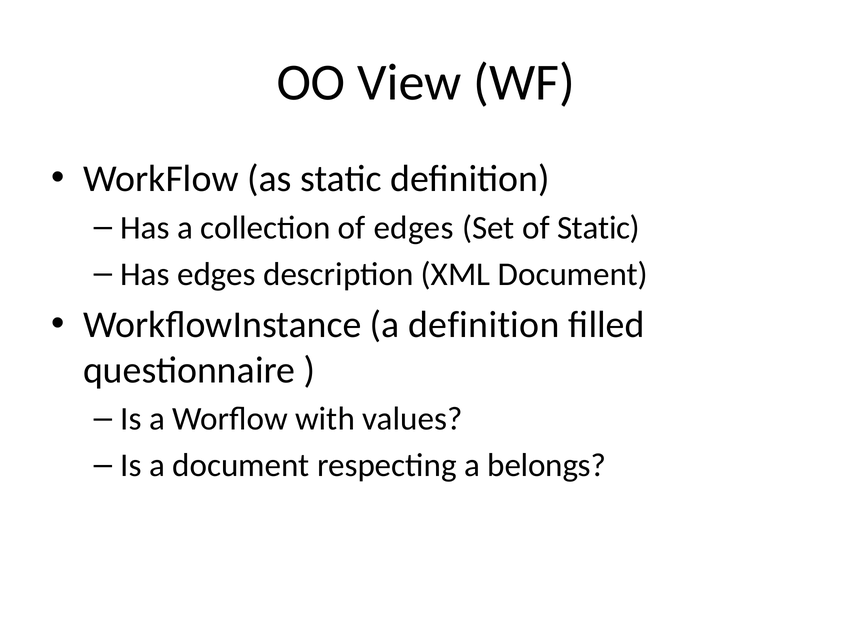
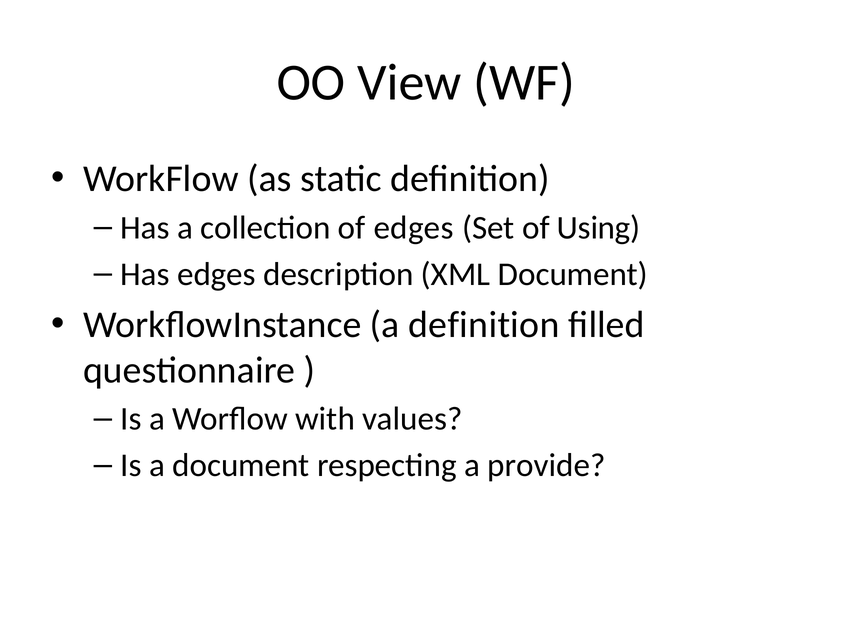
of Static: Static -> Using
belongs: belongs -> provide
